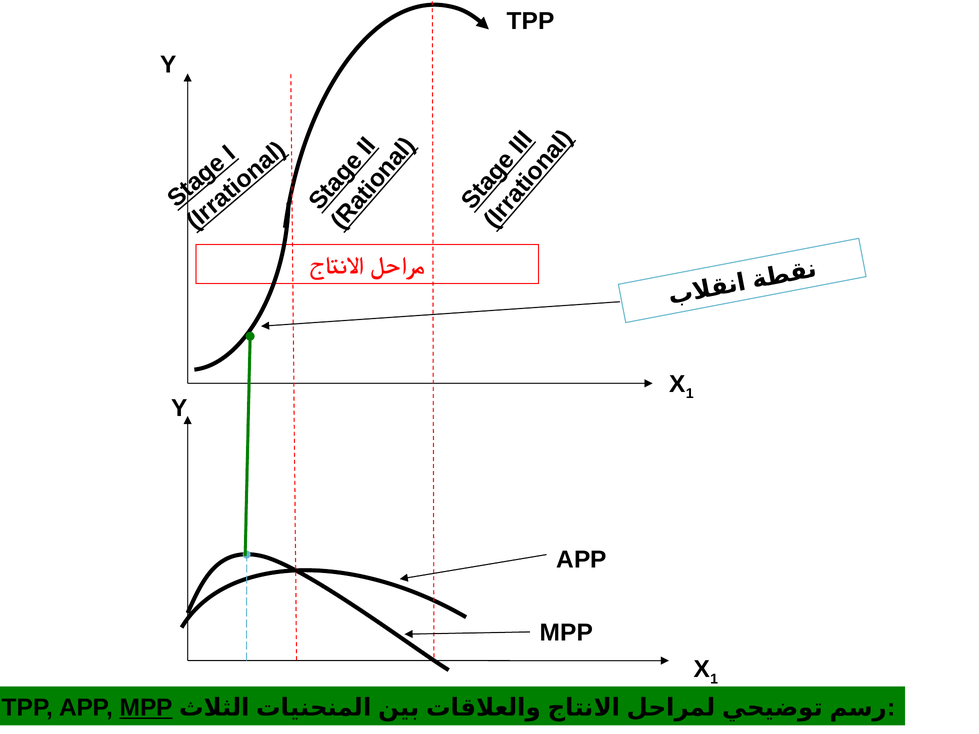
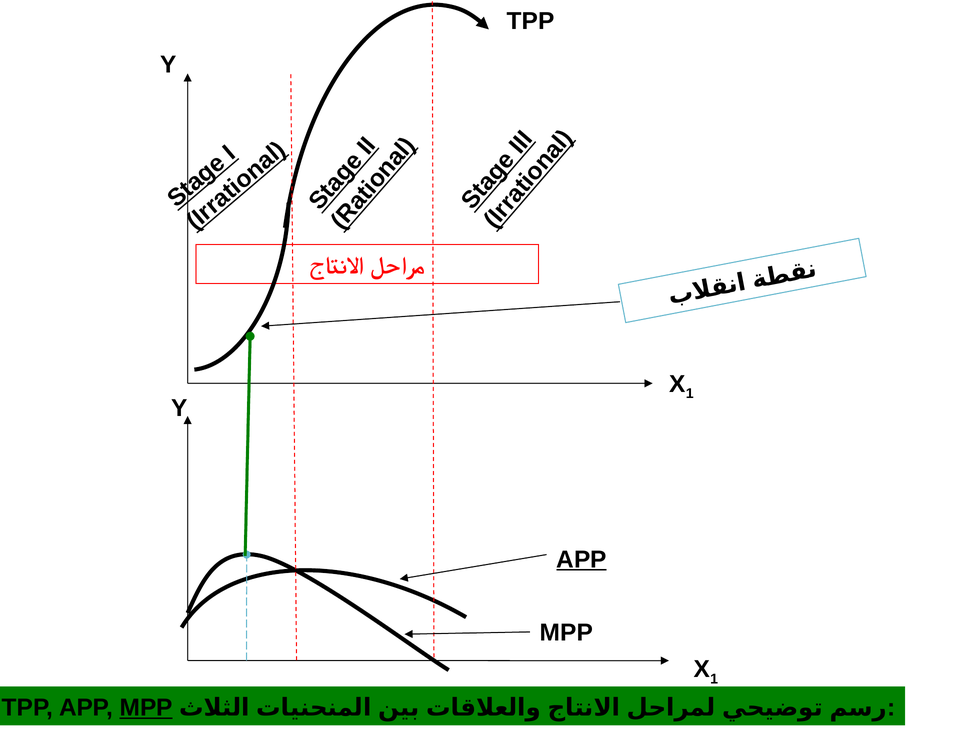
APP at (582, 560) underline: none -> present
